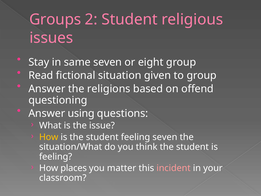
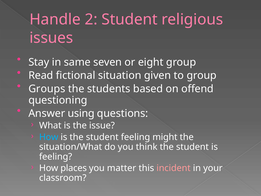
Groups: Groups -> Handle
Answer at (47, 89): Answer -> Groups
religions: religions -> students
How at (49, 137) colour: yellow -> light blue
feeling seven: seven -> might
